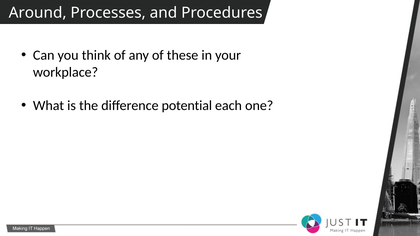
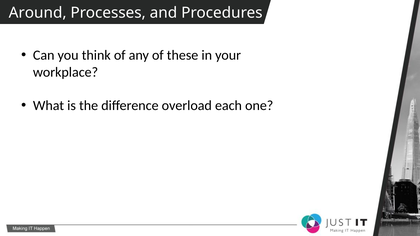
potential: potential -> overload
